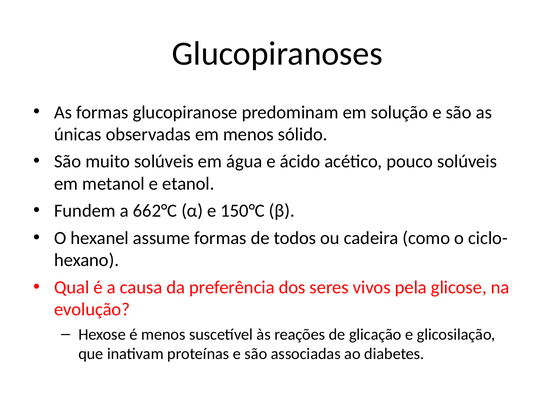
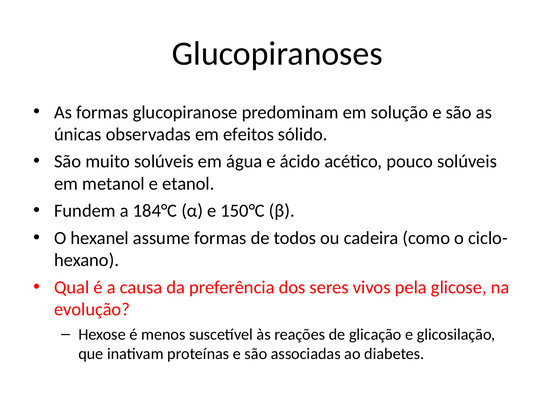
em menos: menos -> efeitos
662°C: 662°C -> 184°C
